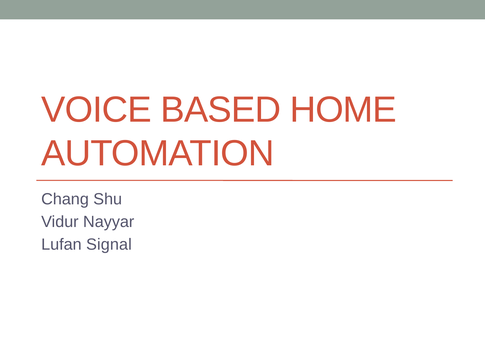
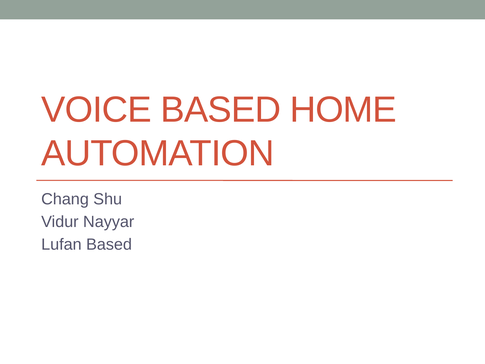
Lufan Signal: Signal -> Based
